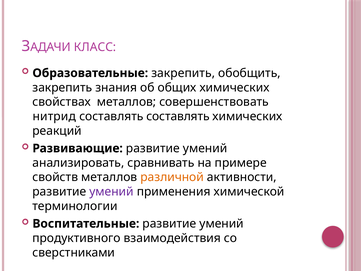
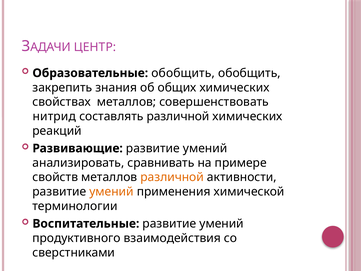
КЛАСС: КЛАСС -> ЦЕНТР
Образовательные закрепить: закрепить -> обобщить
составлять составлять: составлять -> различной
умений at (112, 192) colour: purple -> orange
